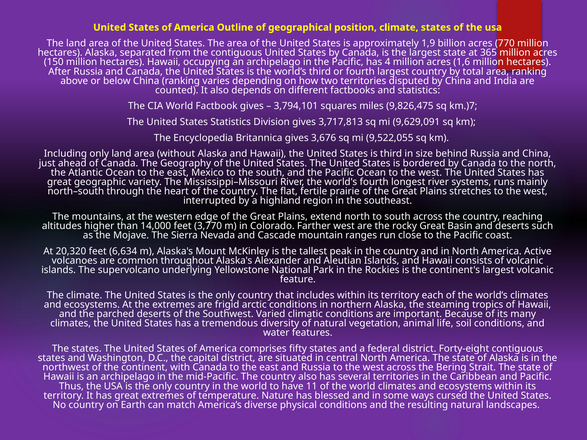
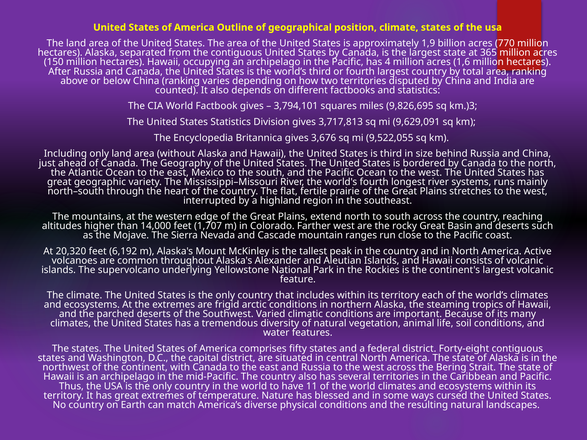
9,826,475: 9,826,475 -> 9,826,695
km.)7: km.)7 -> km.)3
3,770: 3,770 -> 1,707
6,634: 6,634 -> 6,192
